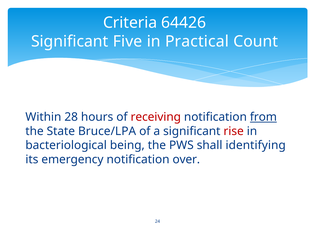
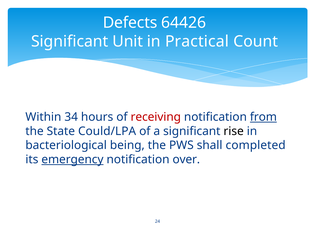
Criteria: Criteria -> Defects
Five: Five -> Unit
28: 28 -> 34
Bruce/LPA: Bruce/LPA -> Could/LPA
rise colour: red -> black
identifying: identifying -> completed
emergency underline: none -> present
